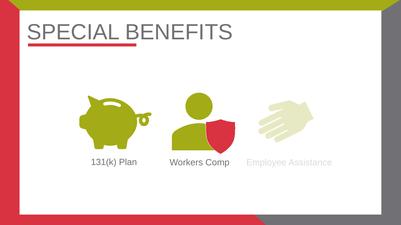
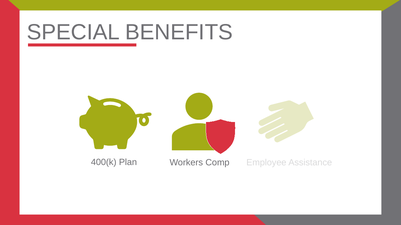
131(k: 131(k -> 400(k
